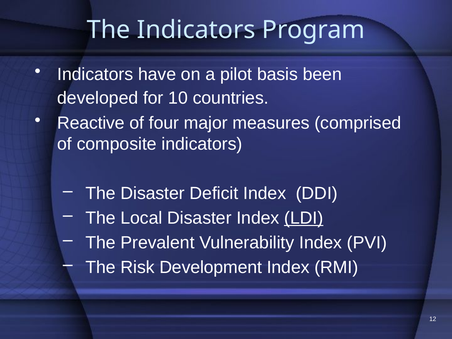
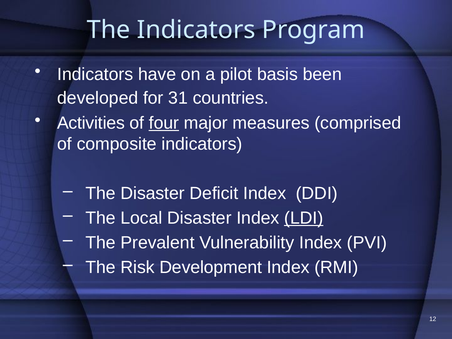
10: 10 -> 31
Reactive: Reactive -> Activities
four underline: none -> present
